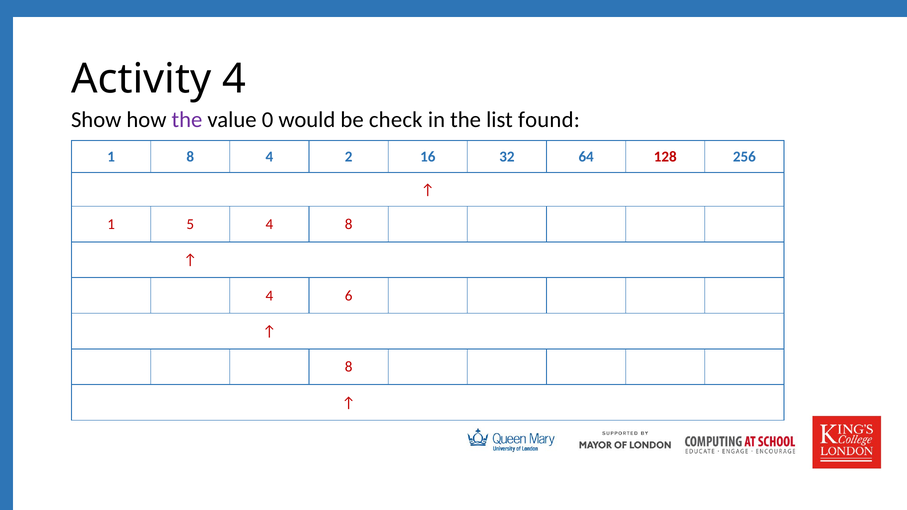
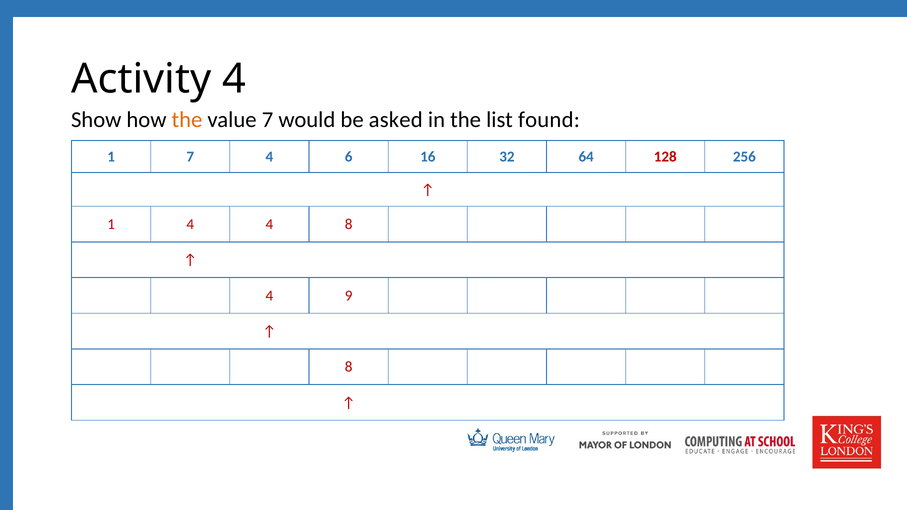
the at (187, 120) colour: purple -> orange
value 0: 0 -> 7
check: check -> asked
1 8: 8 -> 7
2: 2 -> 6
1 5: 5 -> 4
6: 6 -> 9
